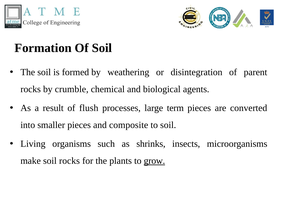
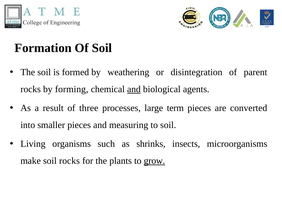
crumble: crumble -> forming
and at (134, 89) underline: none -> present
flush: flush -> three
composite: composite -> measuring
